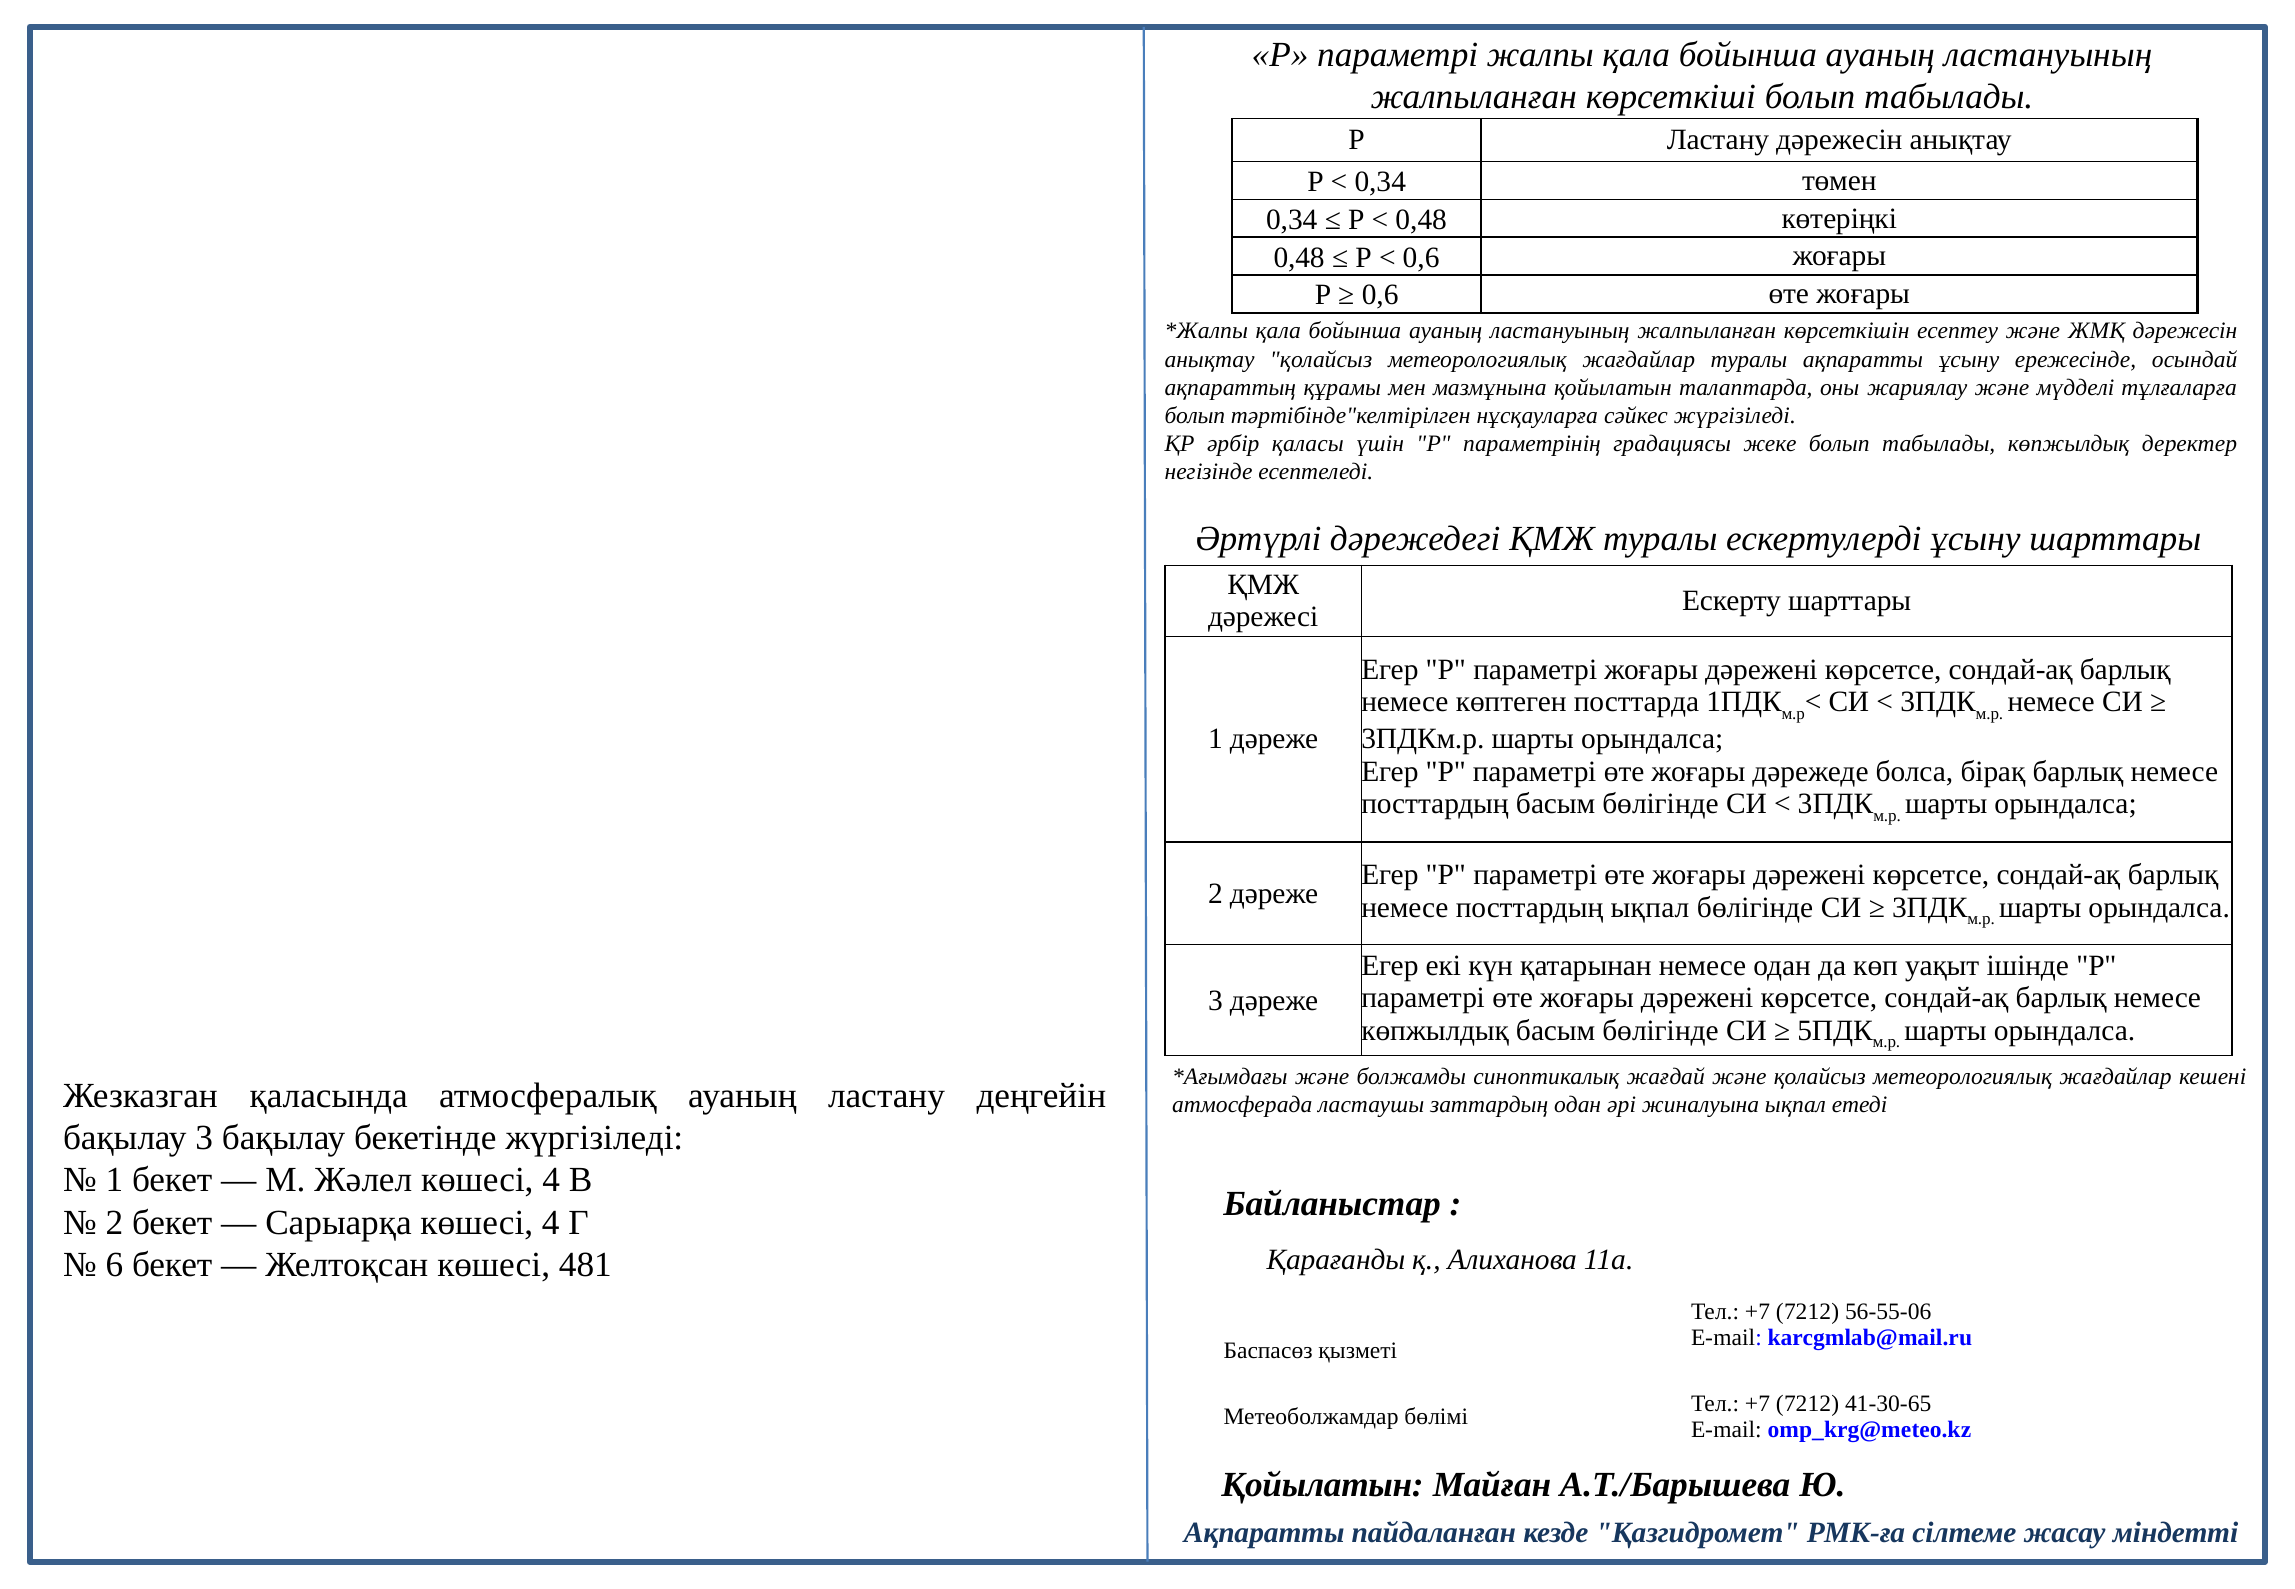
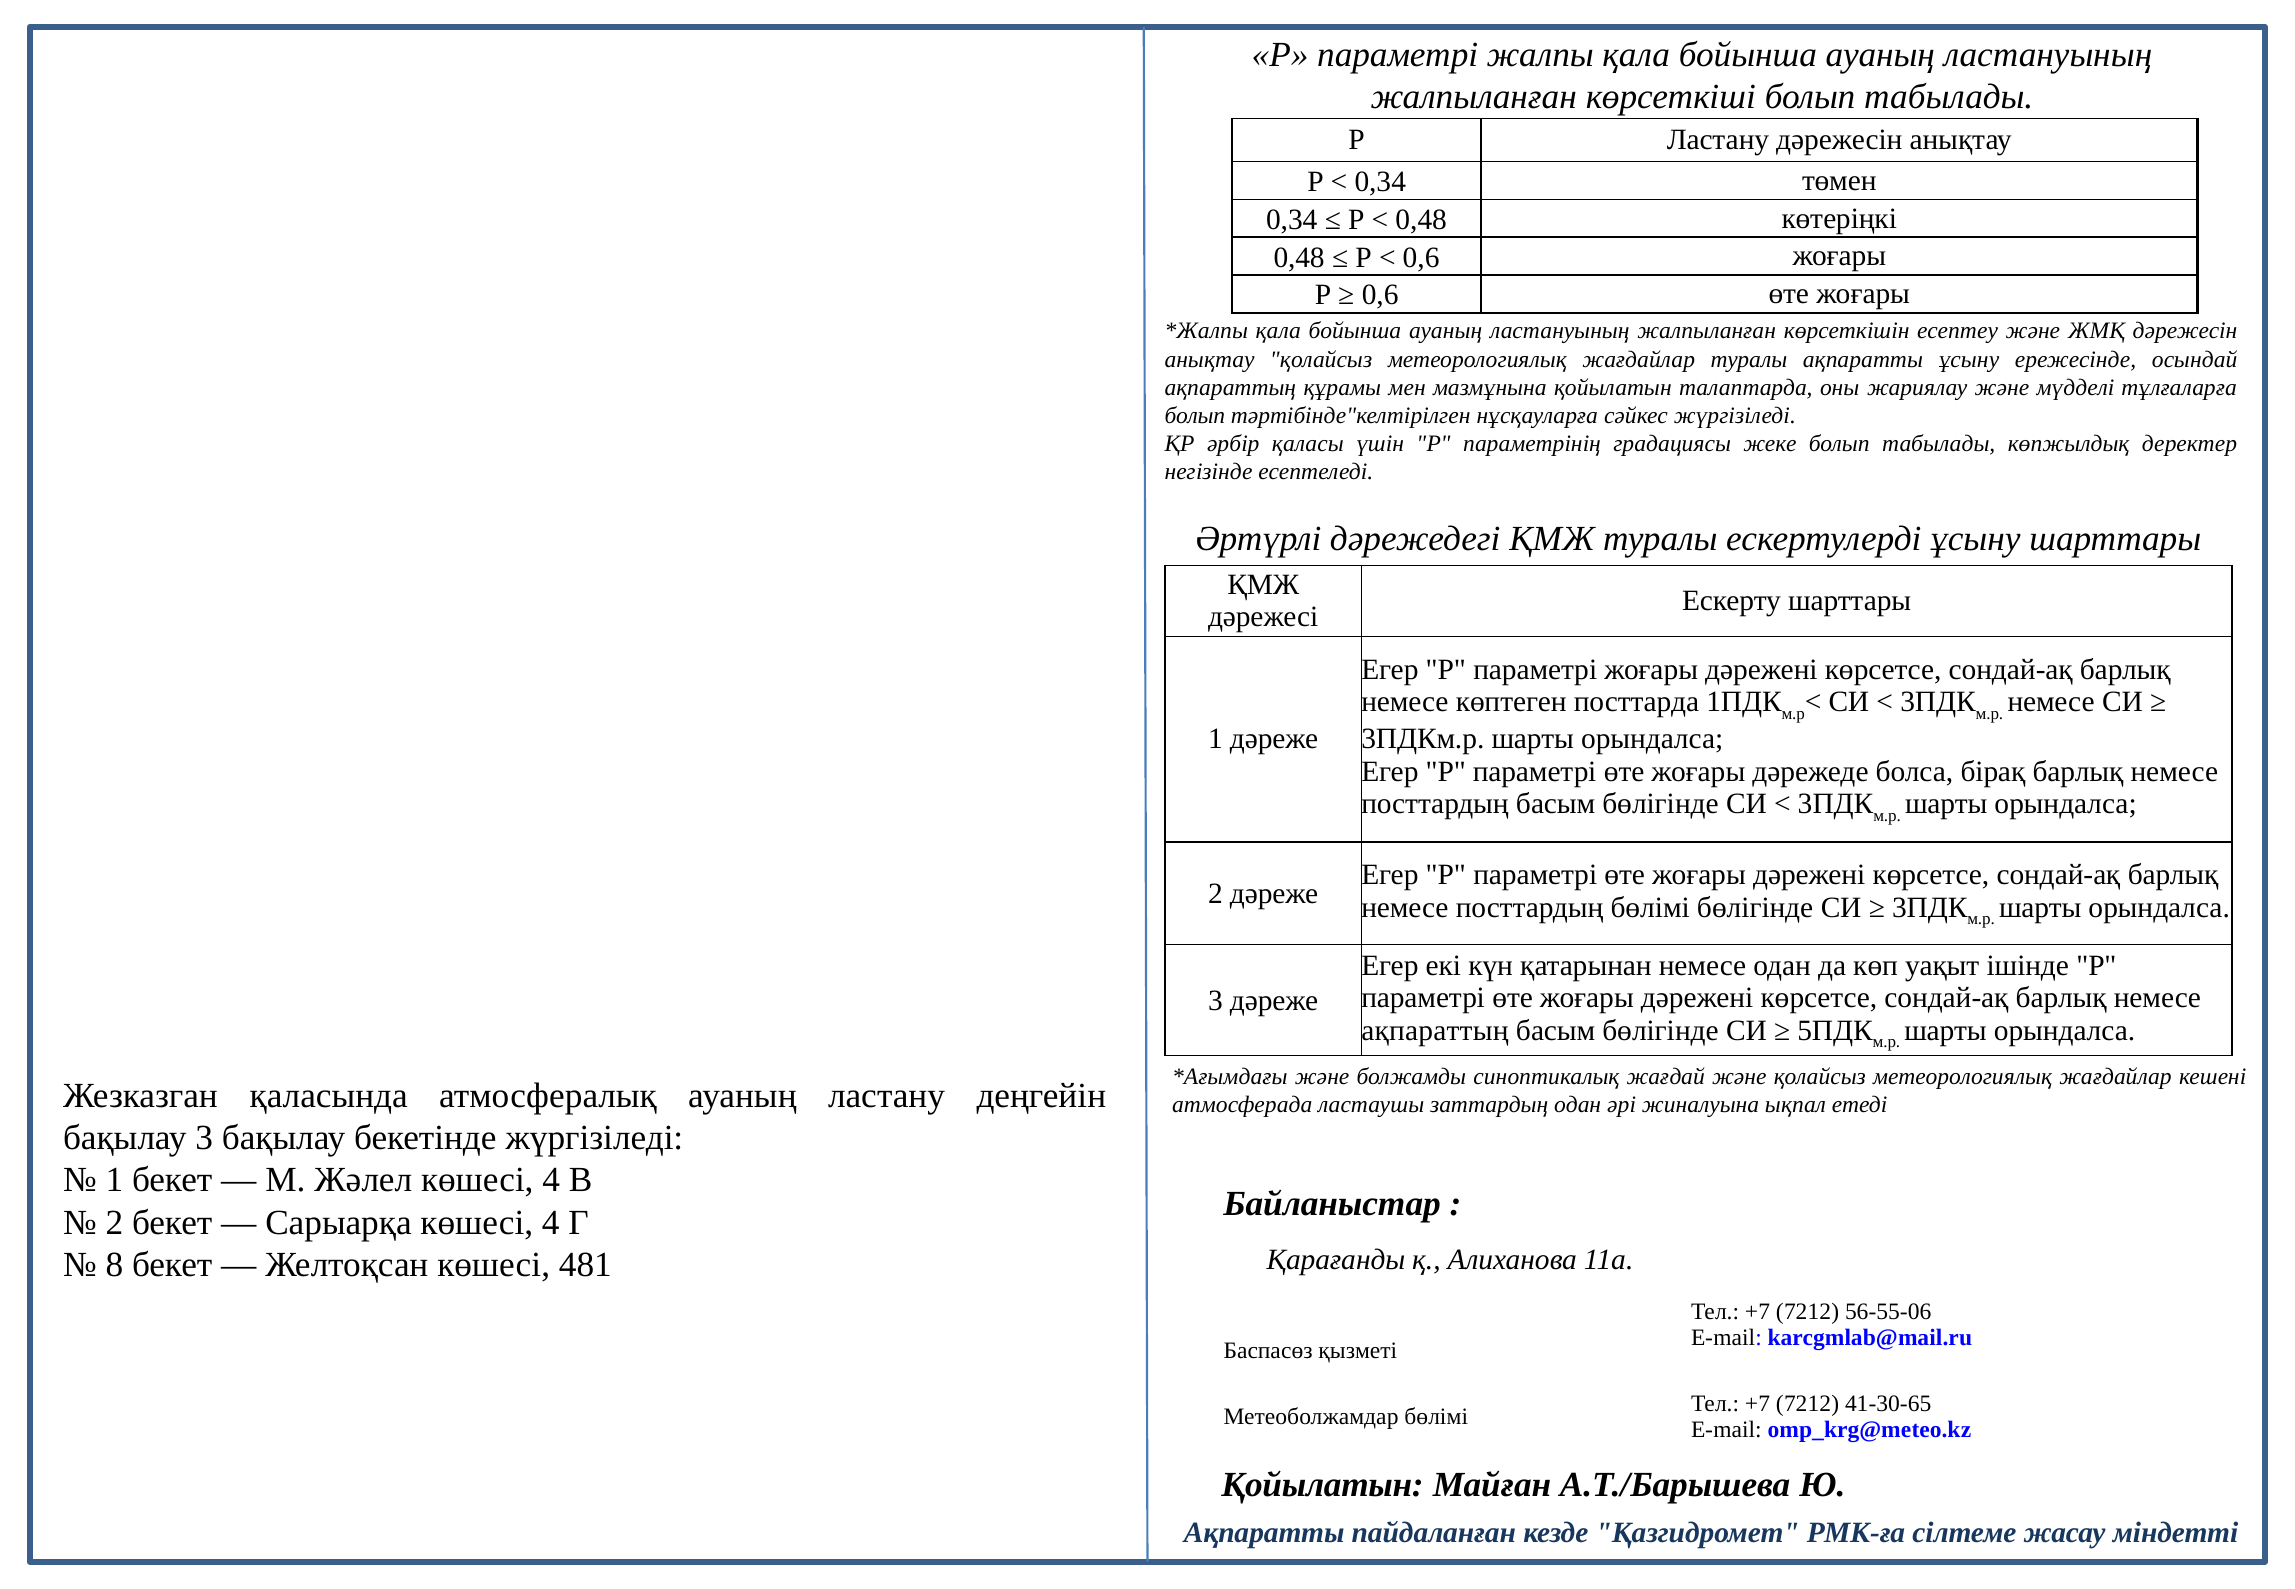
посттардың ықпал: ықпал -> бөлімі
көпжылдық at (1435, 1030): көпжылдық -> ақпараттың
6: 6 -> 8
